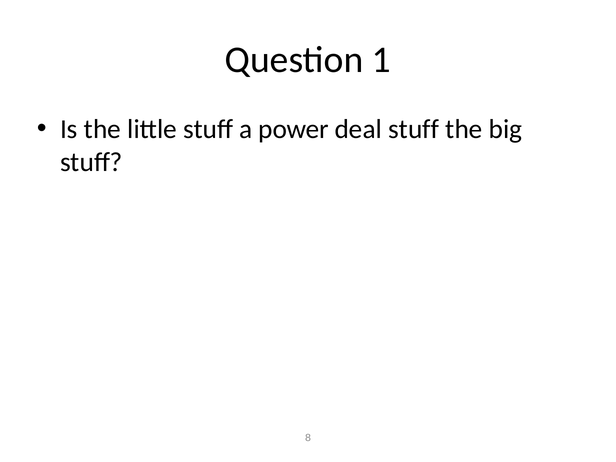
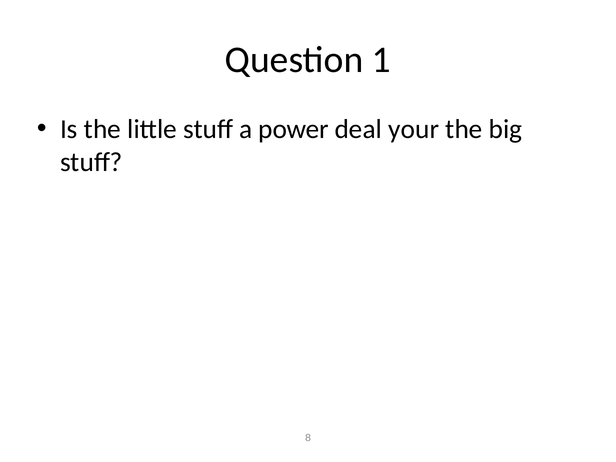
deal stuff: stuff -> your
